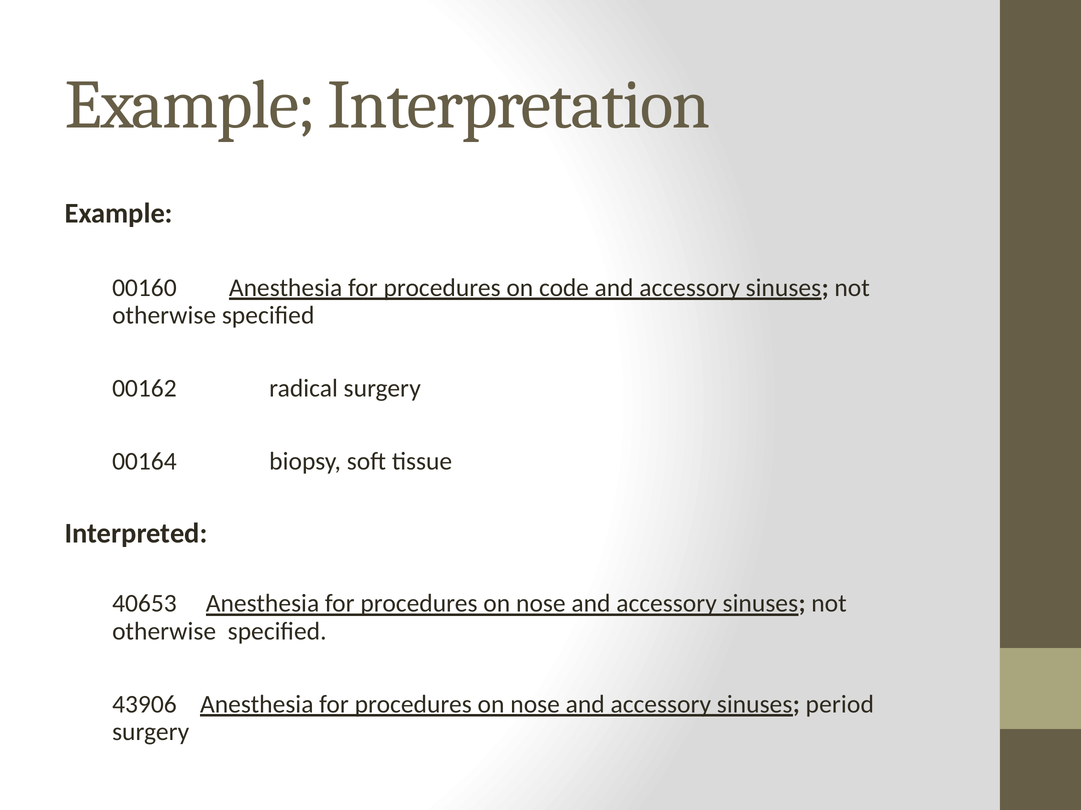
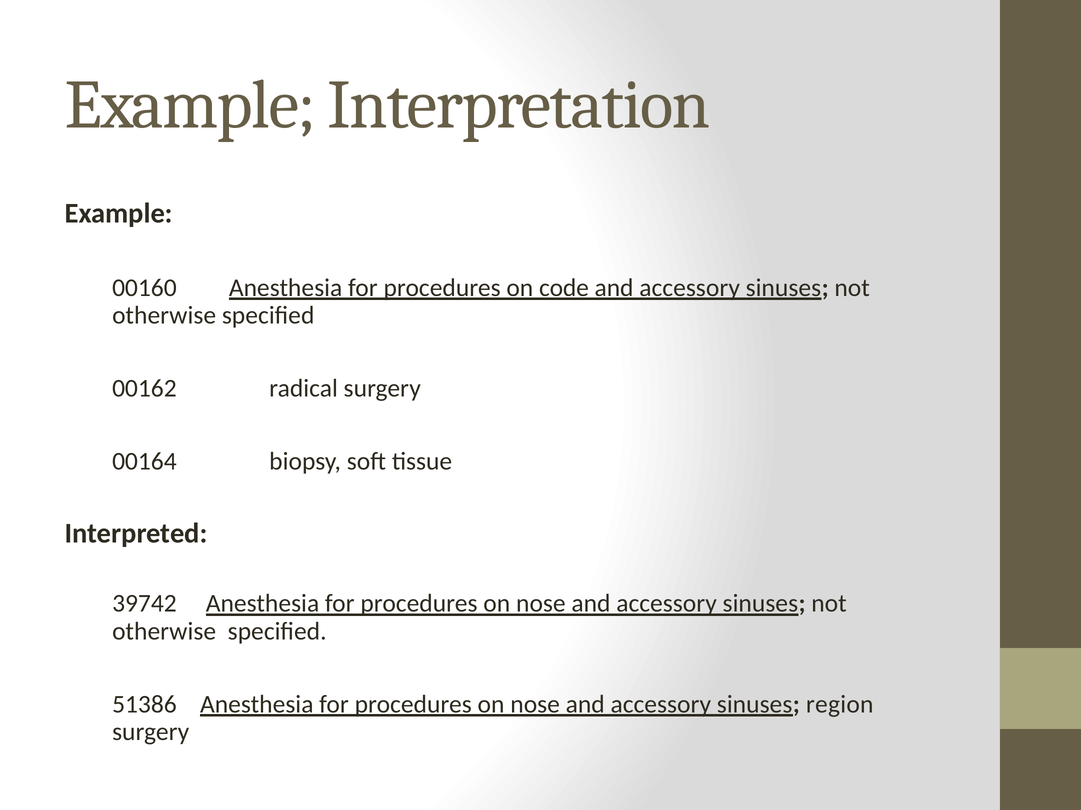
40653: 40653 -> 39742
43906: 43906 -> 51386
period: period -> region
